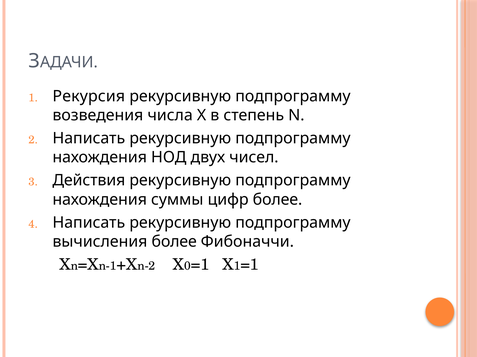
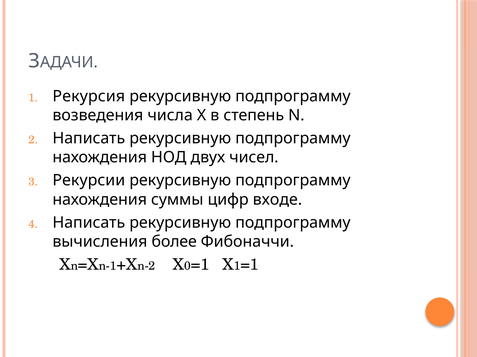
Действия: Действия -> Рекурсии
цифр более: более -> входе
